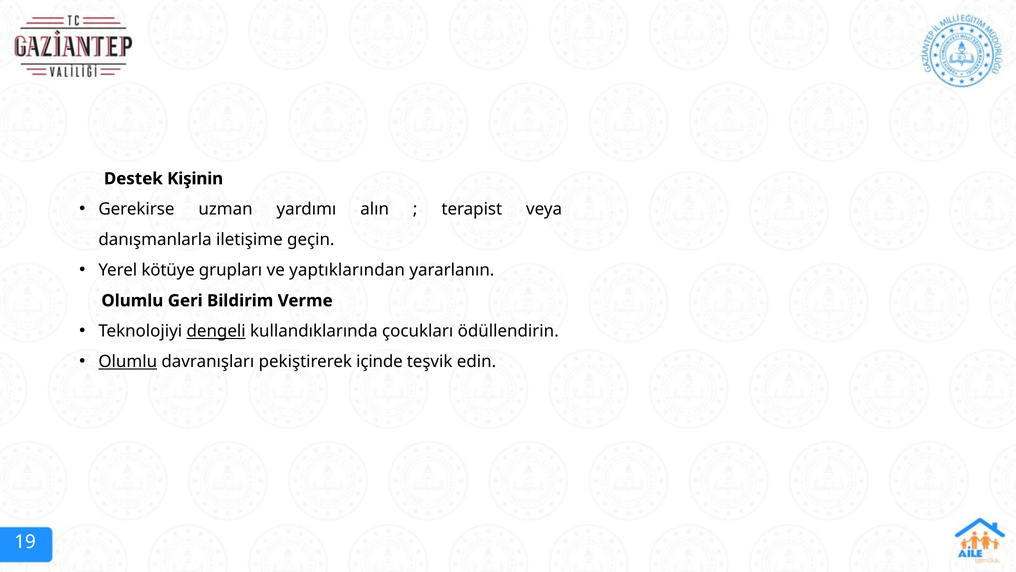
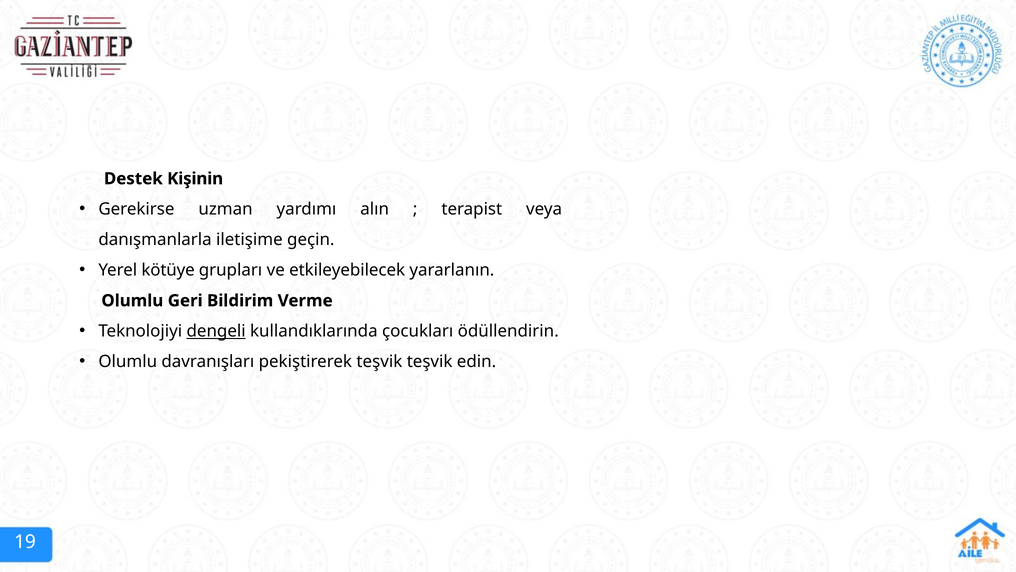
yaptıklarından: yaptıklarından -> etkileyebilecek
Olumlu at (128, 361) underline: present -> none
pekiştirerek içinde: içinde -> teşvik
